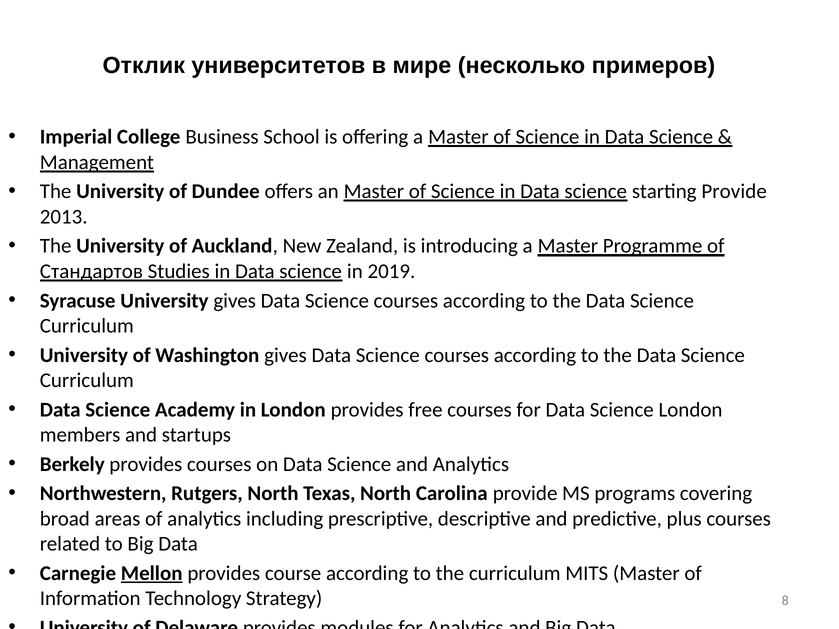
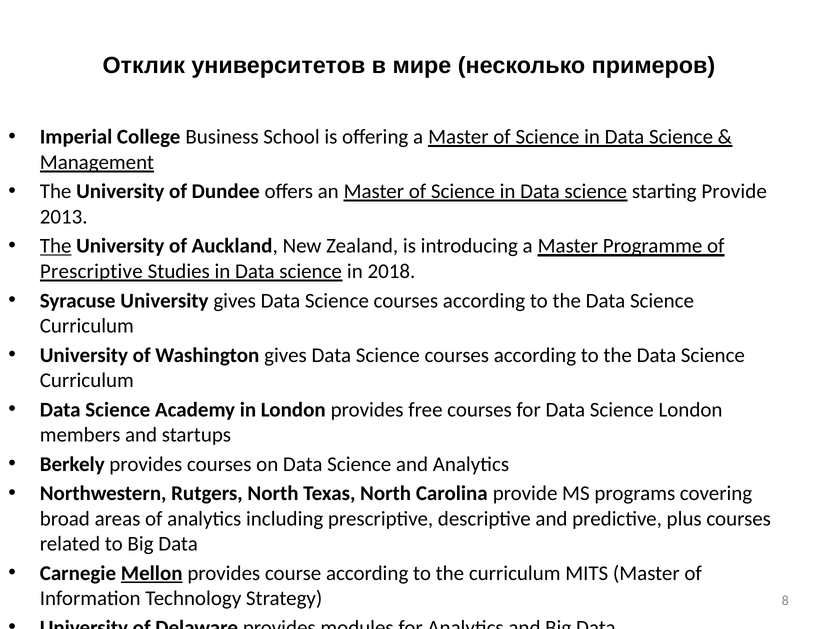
The at (56, 246) underline: none -> present
Стандартов at (91, 271): Стандартов -> Prescriptive
2019: 2019 -> 2018
